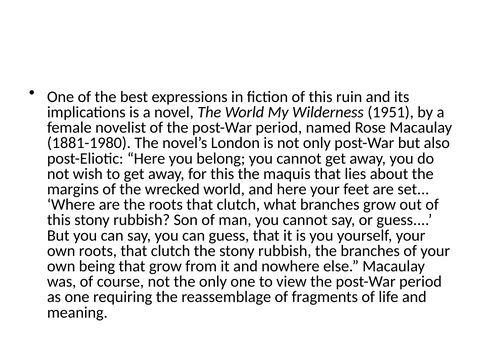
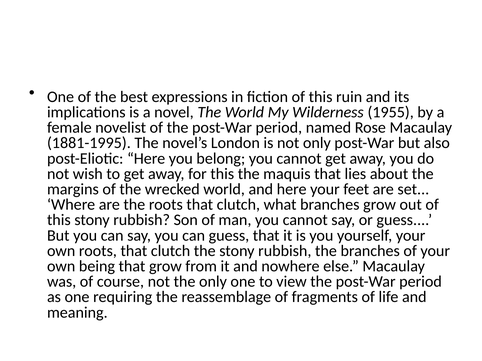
1951: 1951 -> 1955
1881-1980: 1881-1980 -> 1881-1995
